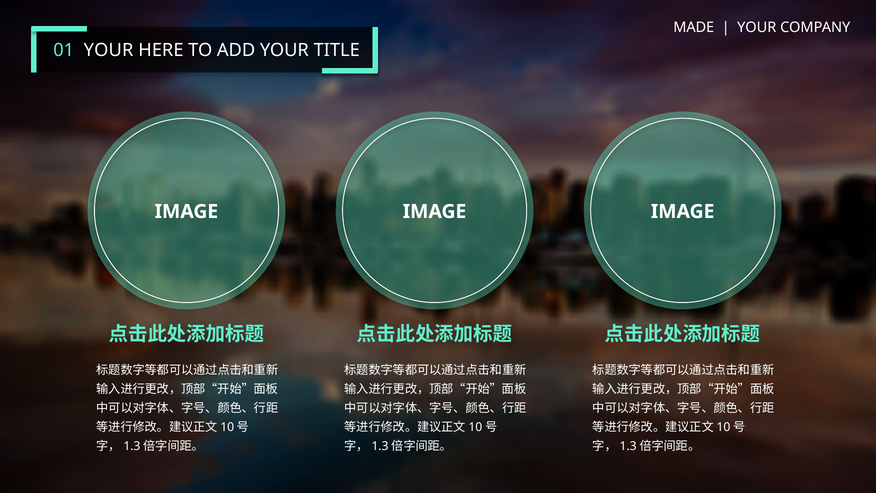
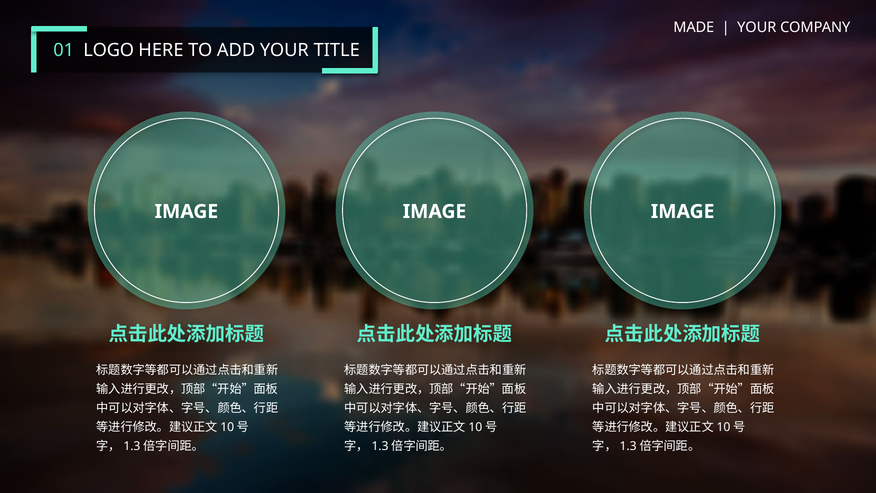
01 YOUR: YOUR -> LOGO
